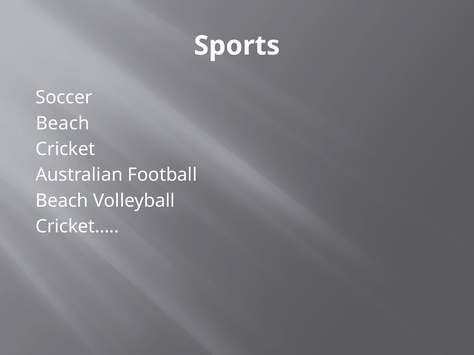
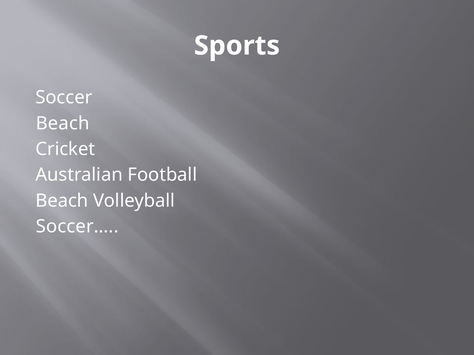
Cricket…: Cricket… -> Soccer…
